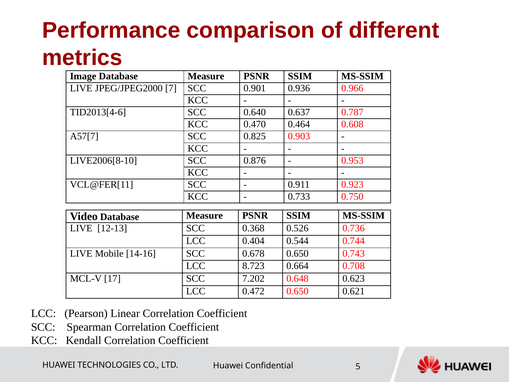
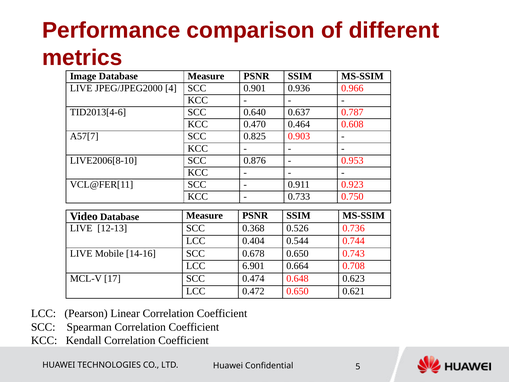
7: 7 -> 4
8.723: 8.723 -> 6.901
7.202: 7.202 -> 0.474
